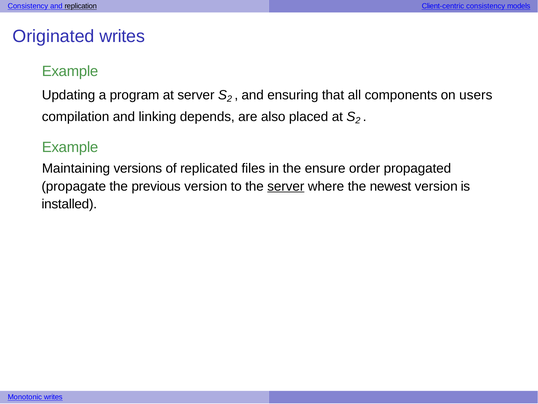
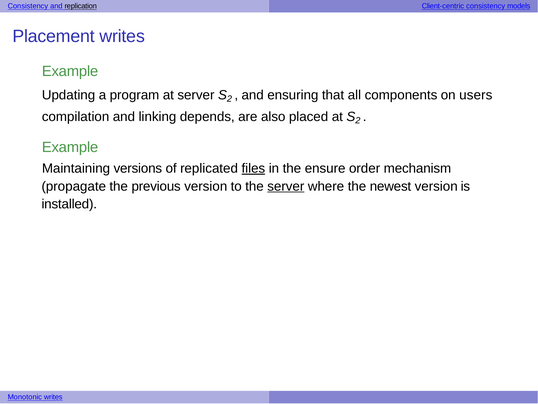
Originated: Originated -> Placement
files underline: none -> present
propagated: propagated -> mechanism
